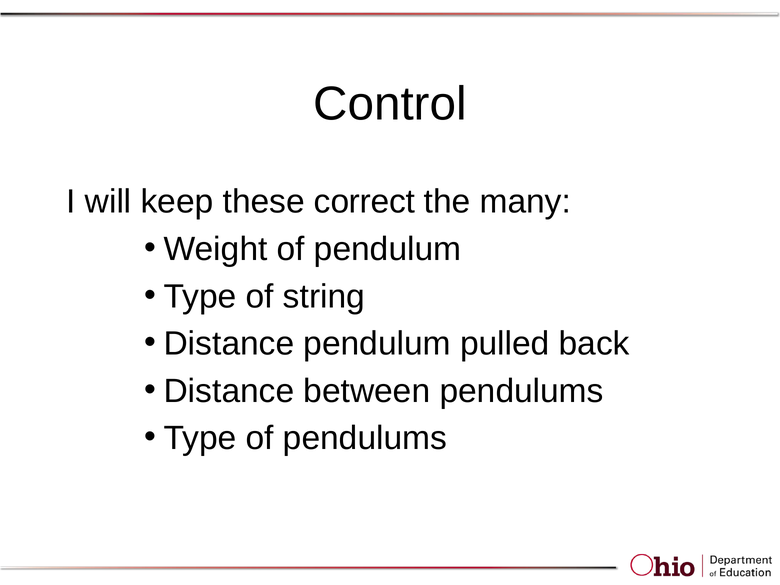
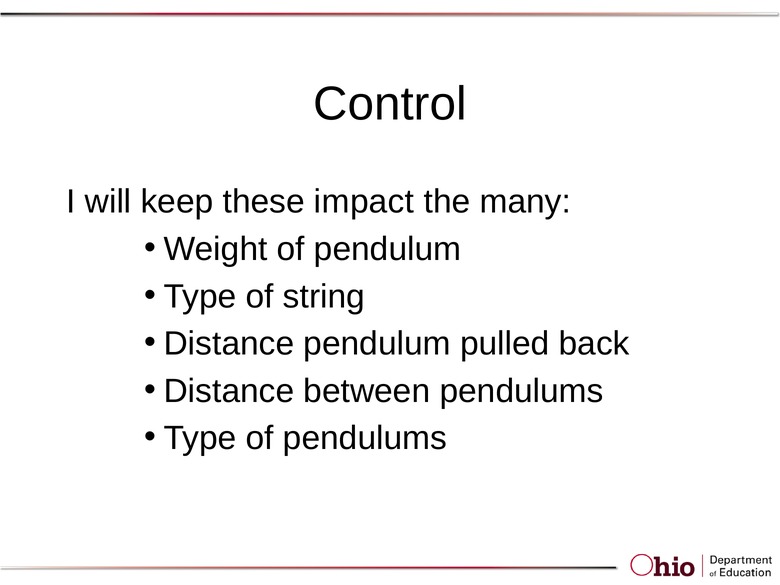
correct: correct -> impact
